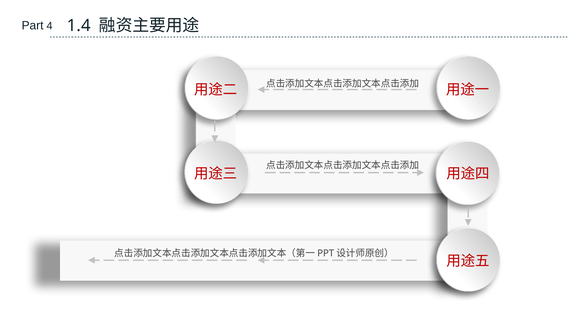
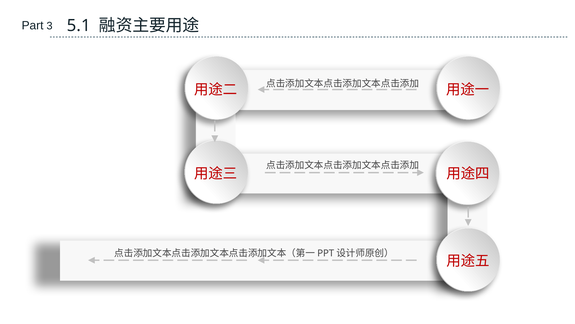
4: 4 -> 3
1.4: 1.4 -> 5.1
